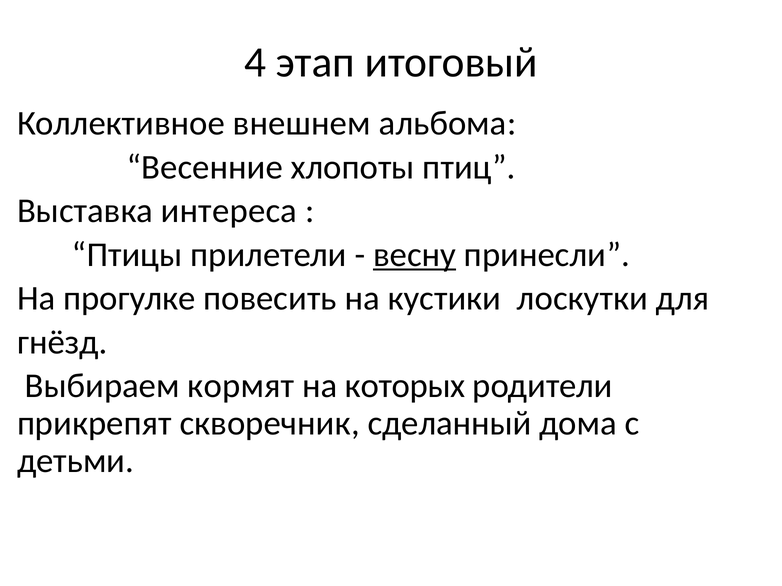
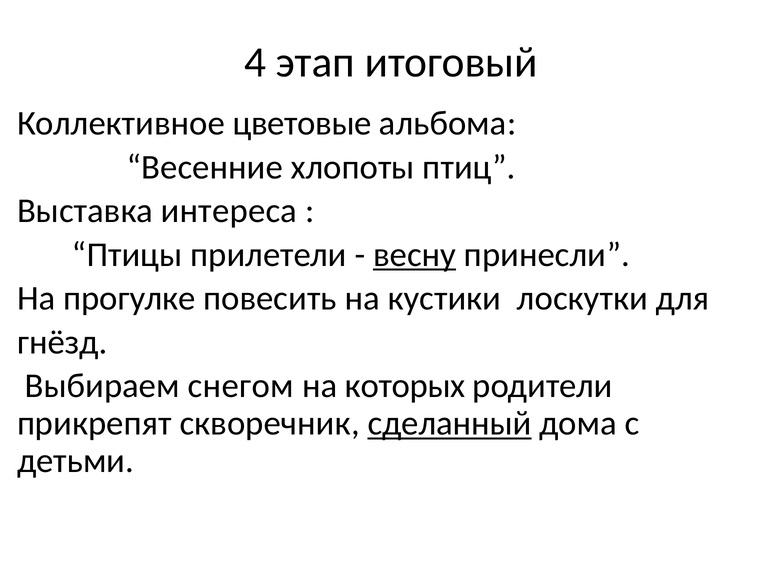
внешнем: внешнем -> цветовые
кормят: кормят -> снегом
сделанный underline: none -> present
